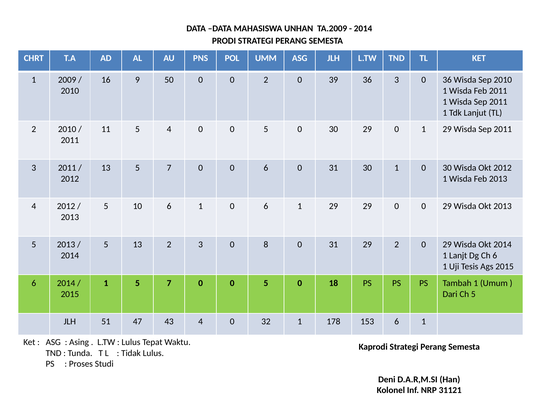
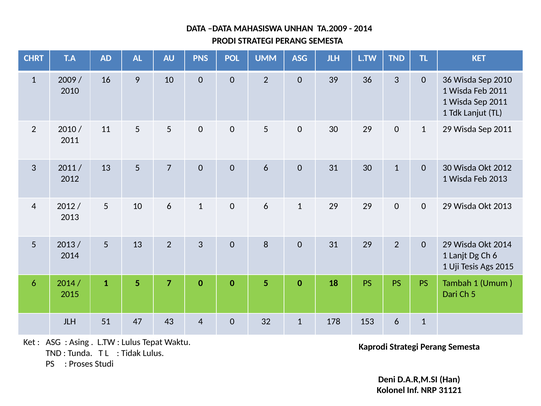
9 50: 50 -> 10
5 4: 4 -> 5
